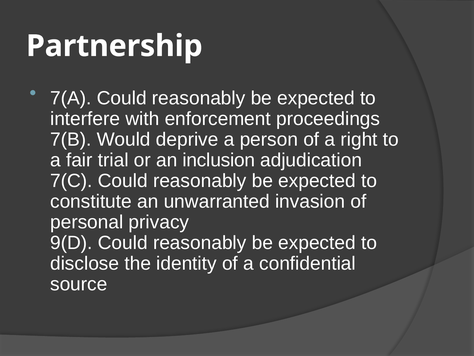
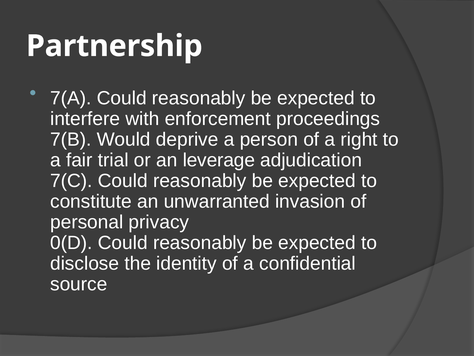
inclusion: inclusion -> leverage
9(D: 9(D -> 0(D
